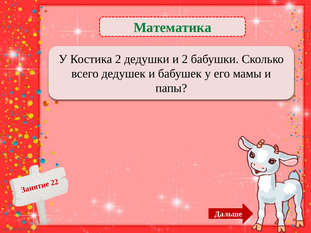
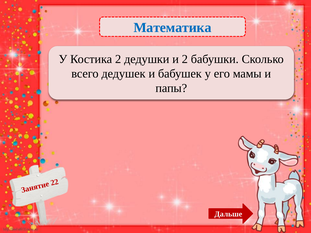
Математика colour: green -> blue
